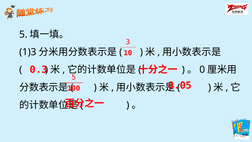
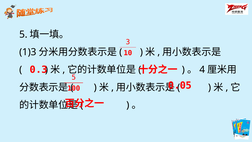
0: 0 -> 4
